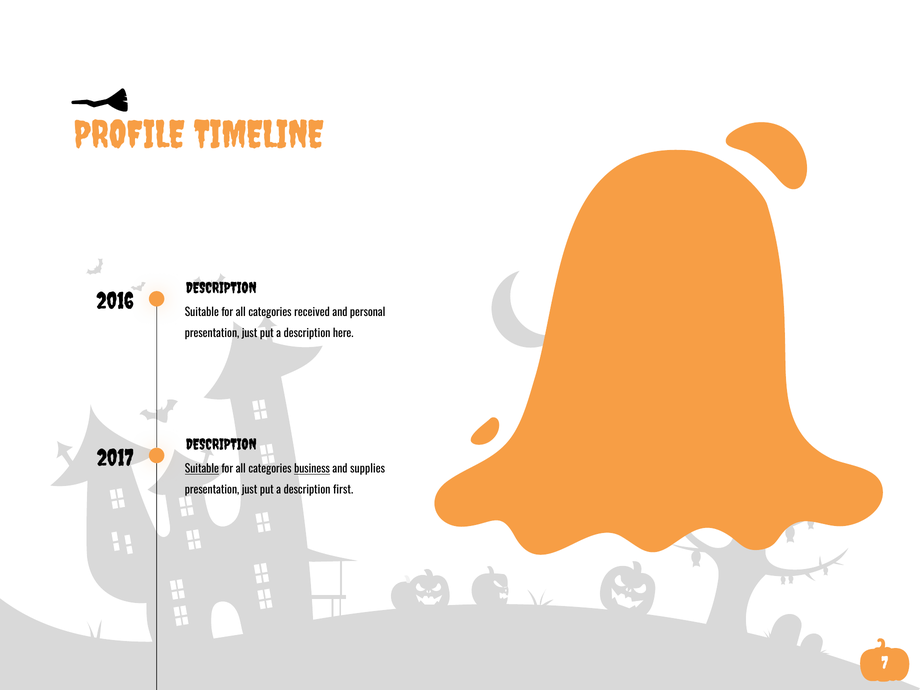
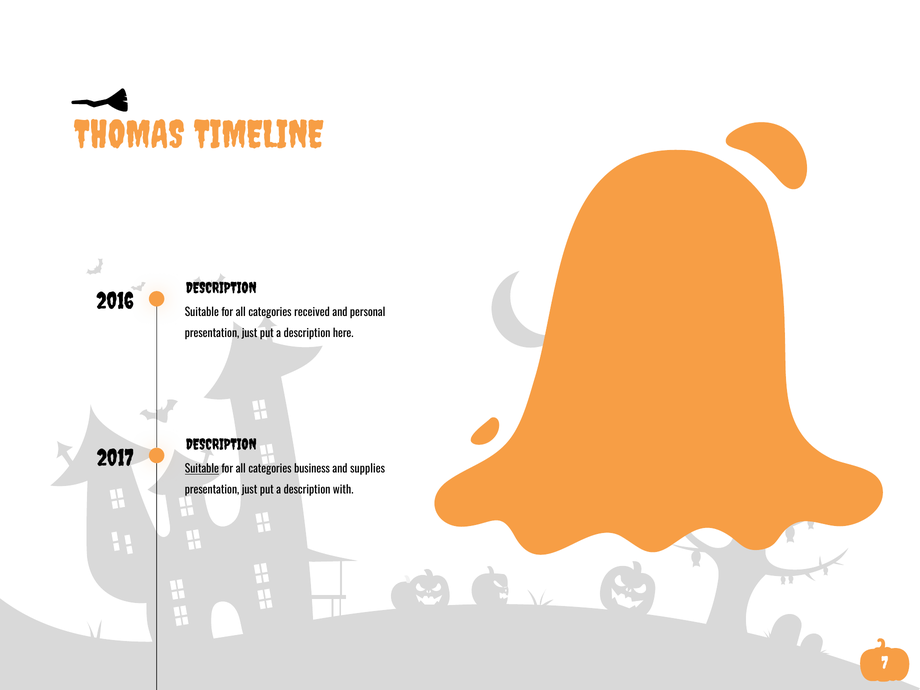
PROFILE: PROFILE -> THOMAS
business underline: present -> none
first: first -> with
